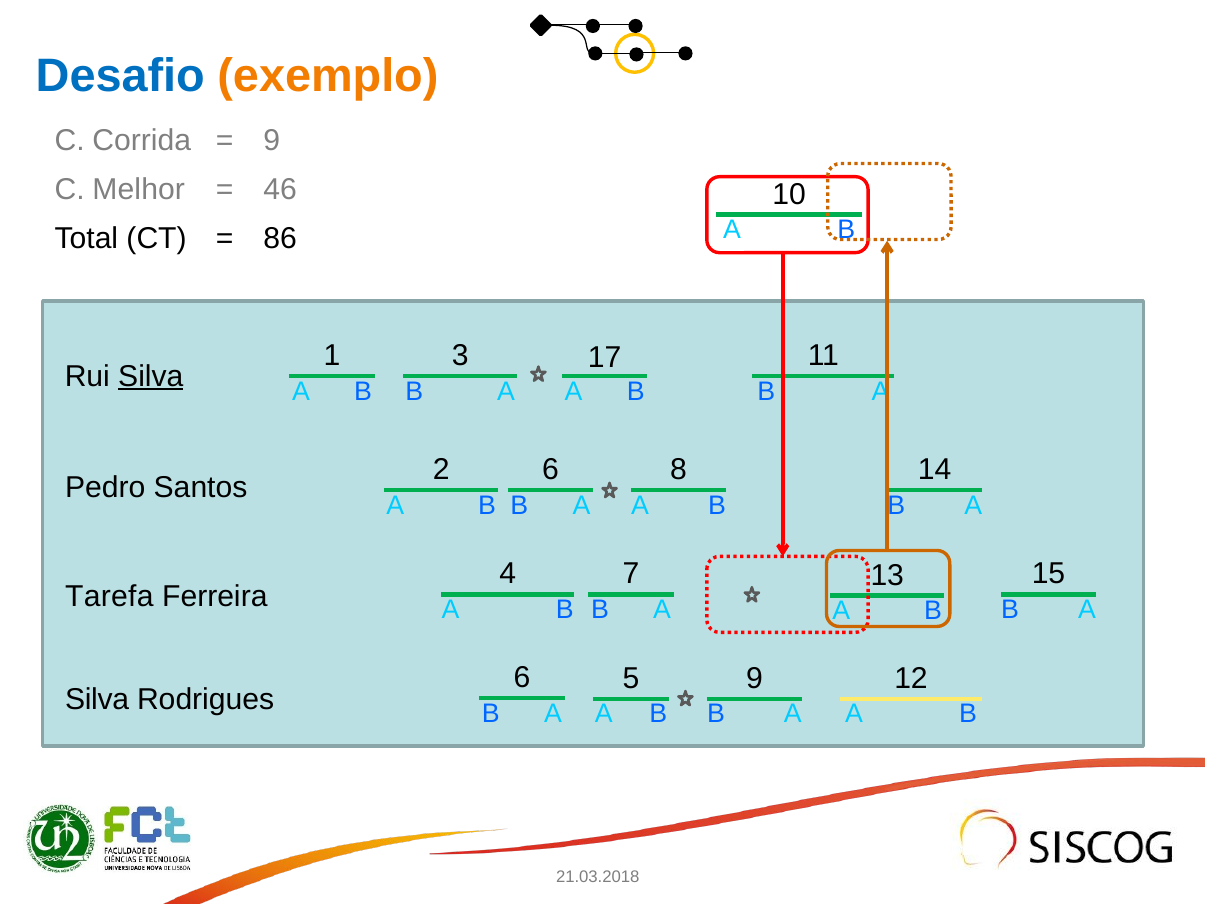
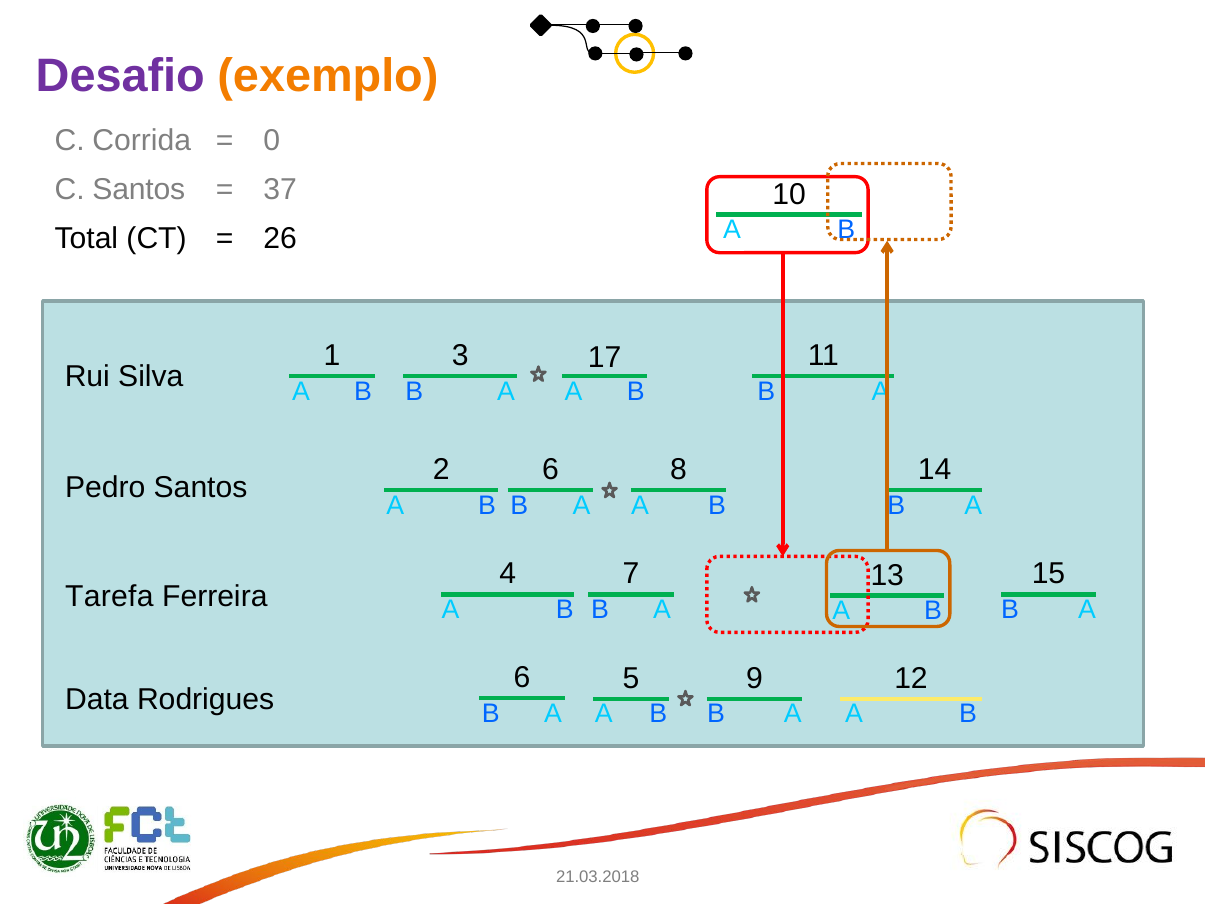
Desafio colour: blue -> purple
9 at (272, 141): 9 -> 0
C Melhor: Melhor -> Santos
46: 46 -> 37
86: 86 -> 26
Silva at (151, 376) underline: present -> none
Silva at (97, 700): Silva -> Data
